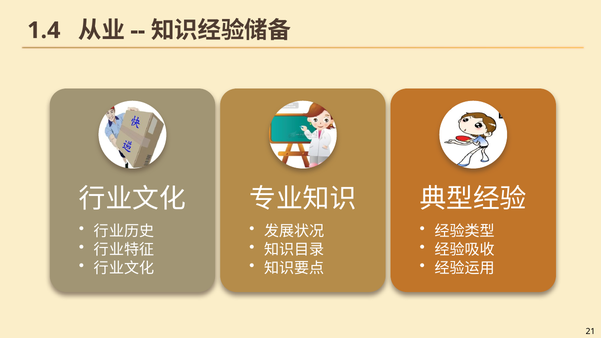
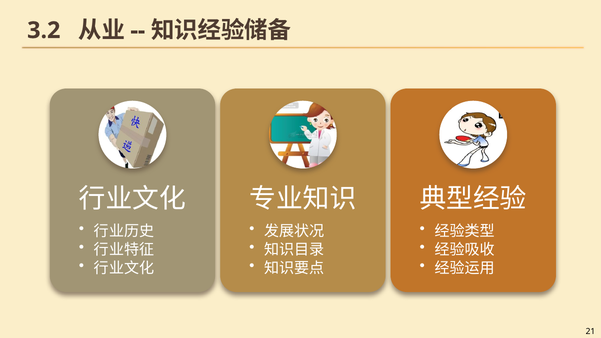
1.4: 1.4 -> 3.2
